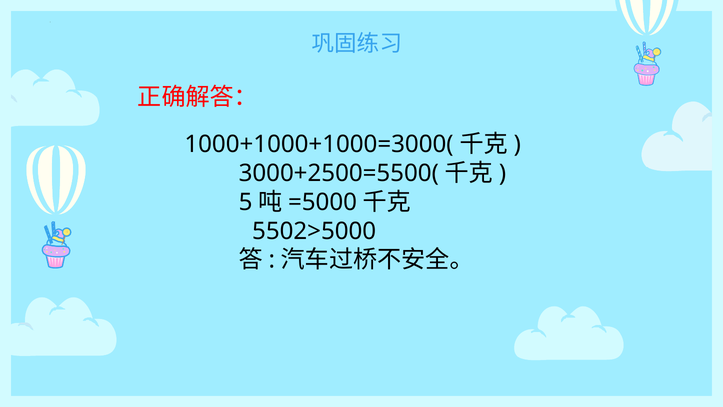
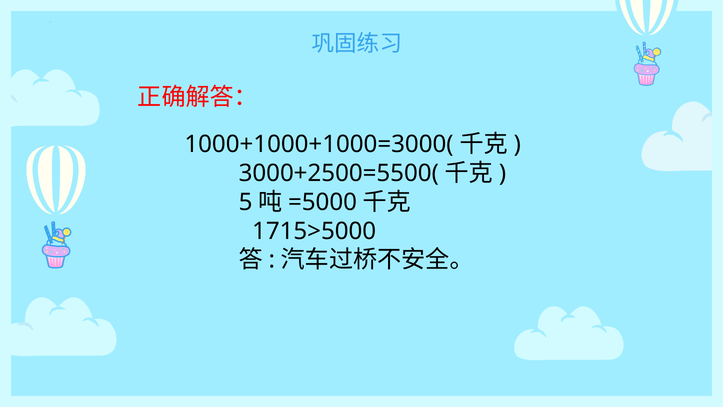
5502>5000: 5502>5000 -> 1715>5000
